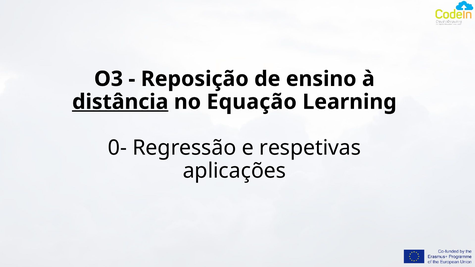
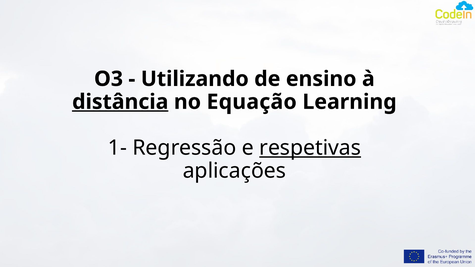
Reposição: Reposição -> Utilizando
0-: 0- -> 1-
respetivas underline: none -> present
